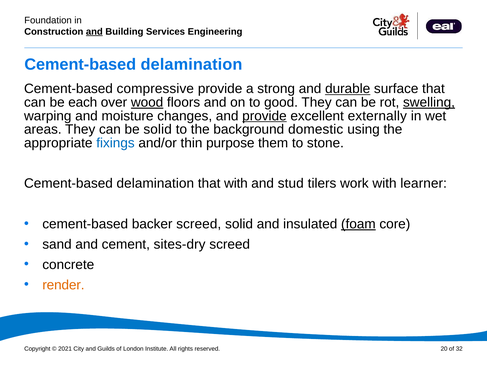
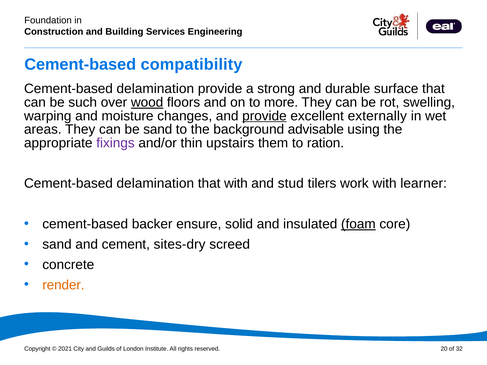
and at (94, 32) underline: present -> none
delamination at (191, 65): delamination -> compatibility
compressive at (155, 89): compressive -> delamination
durable underline: present -> none
each: each -> such
good: good -> more
swelling underline: present -> none
be solid: solid -> sand
domestic: domestic -> advisable
fixings colour: blue -> purple
purpose: purpose -> upstairs
stone: stone -> ration
backer screed: screed -> ensure
